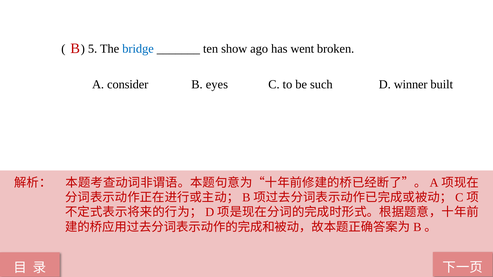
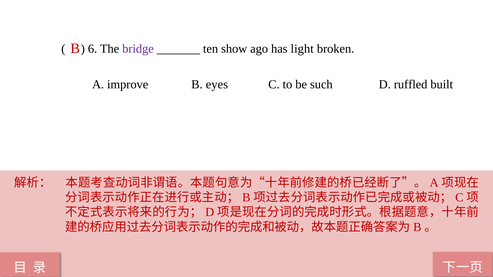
5: 5 -> 6
bridge colour: blue -> purple
went: went -> light
consider: consider -> improve
winner: winner -> ruffled
